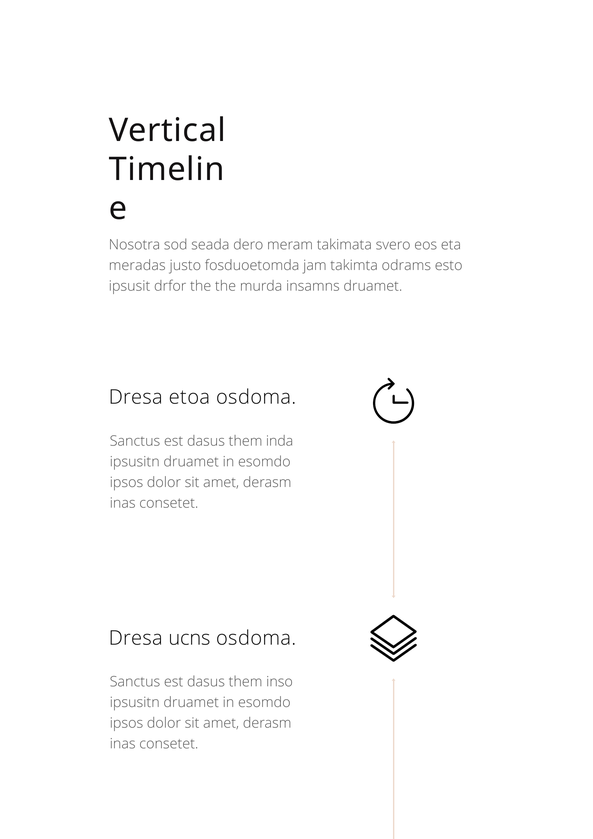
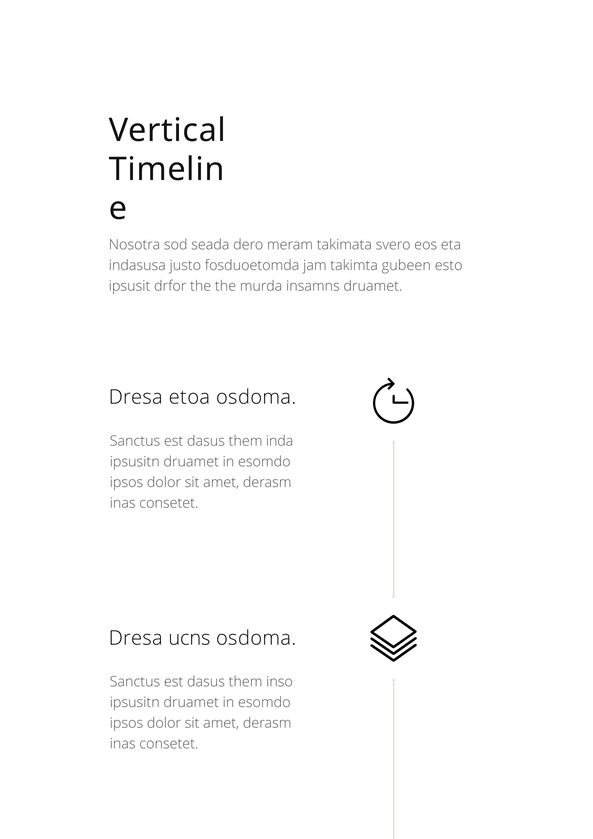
meradas: meradas -> indasusa
odrams: odrams -> gubeen
